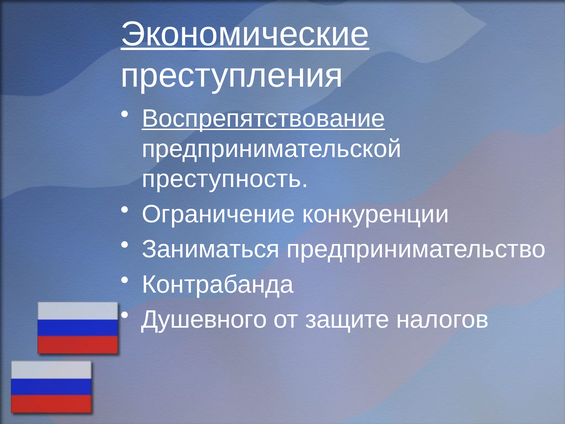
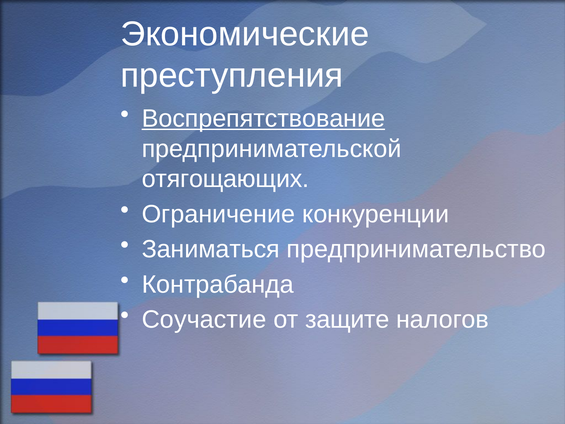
Экономические underline: present -> none
преступность: преступность -> отягощающих
Душевного: Душевного -> Соучастие
